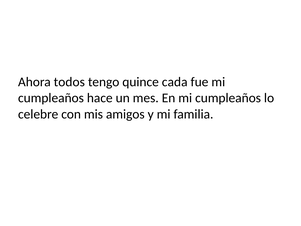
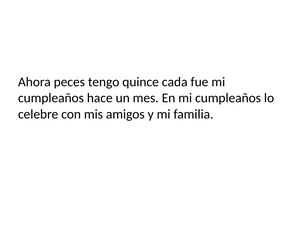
todos: todos -> peces
